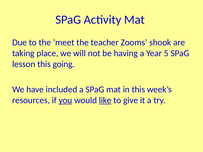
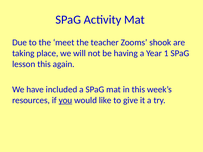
5: 5 -> 1
going: going -> again
like underline: present -> none
